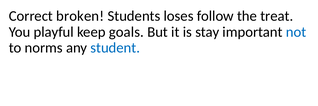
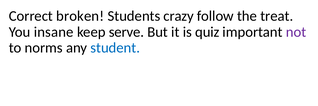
loses: loses -> crazy
playful: playful -> insane
goals: goals -> serve
stay: stay -> quiz
not colour: blue -> purple
